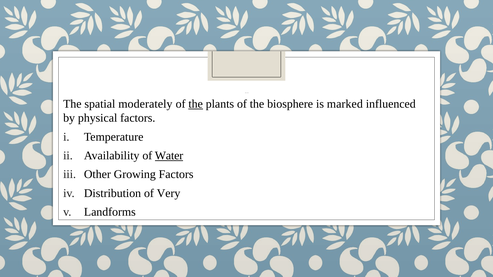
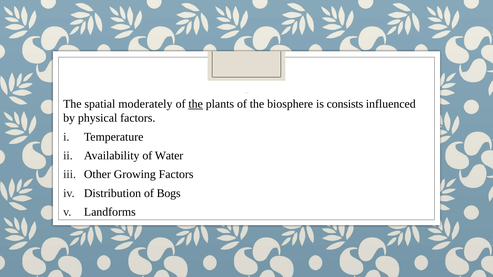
marked: marked -> consists
Water underline: present -> none
Very: Very -> Bogs
